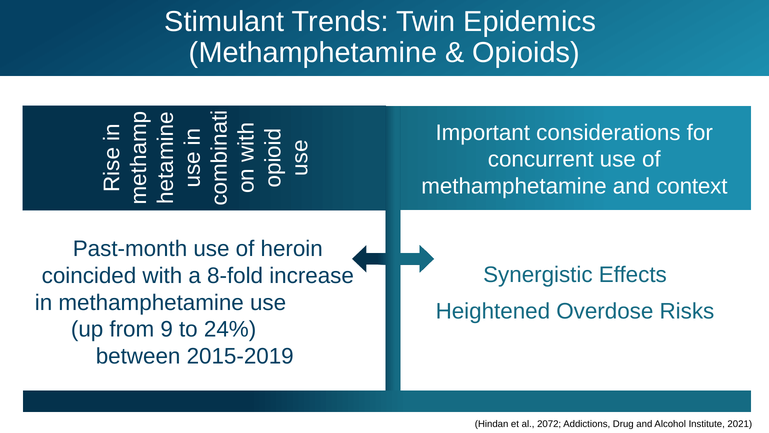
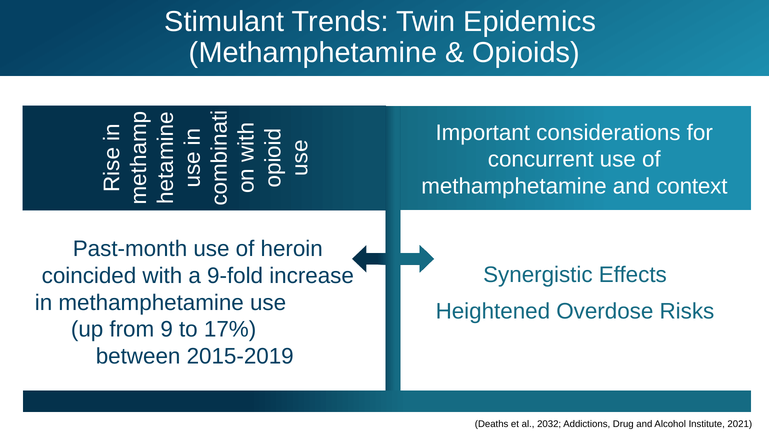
8-fold: 8-fold -> 9-fold
24%: 24% -> 17%
Hindan: Hindan -> Deaths
2072: 2072 -> 2032
